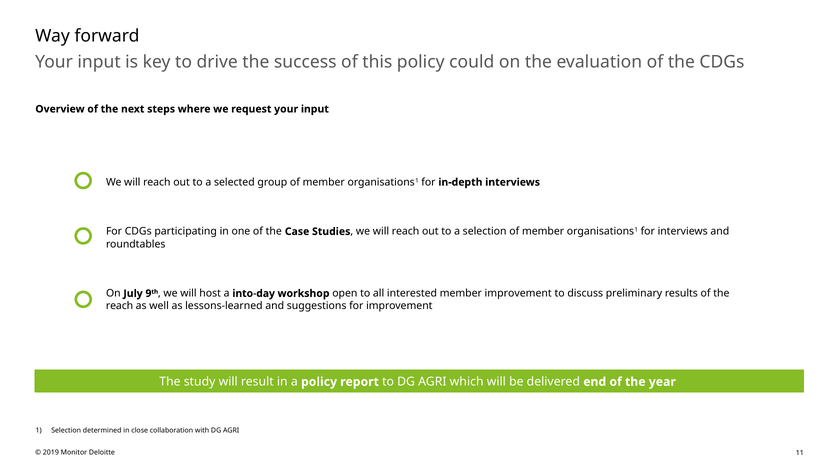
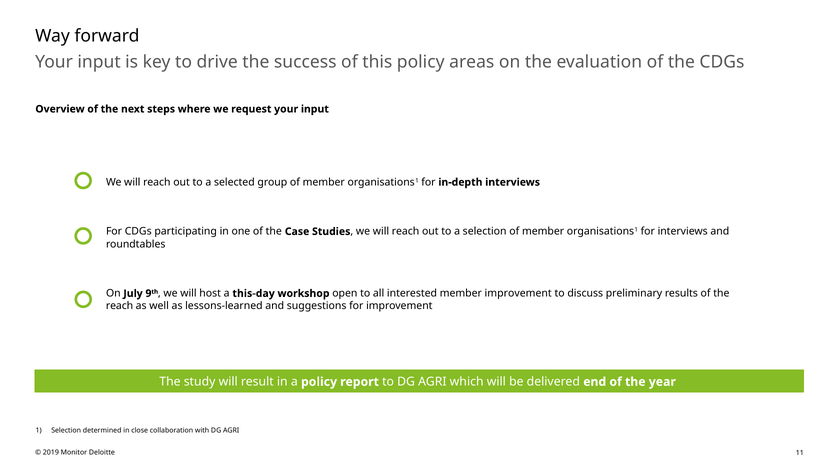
could: could -> areas
into-day: into-day -> this-day
